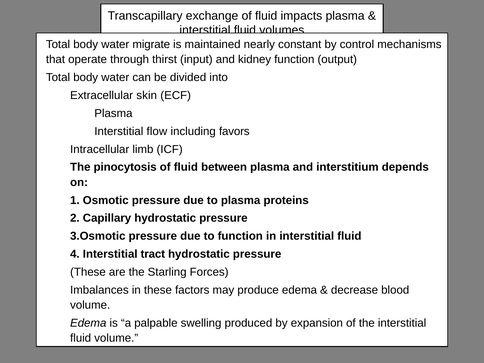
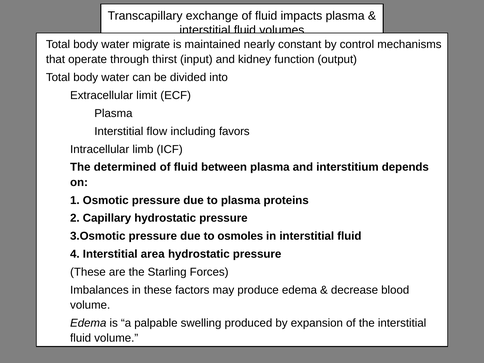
skin: skin -> limit
pinocytosis: pinocytosis -> determined
to function: function -> osmoles
tract: tract -> area
